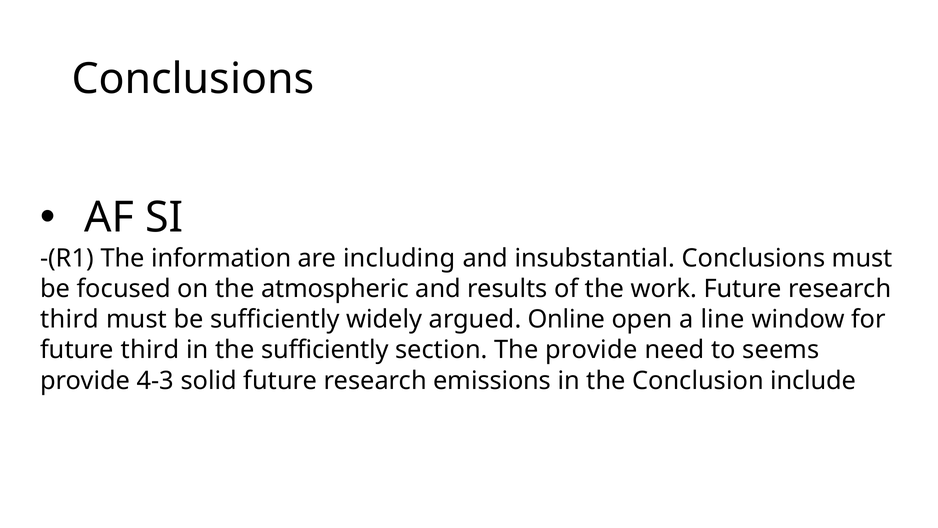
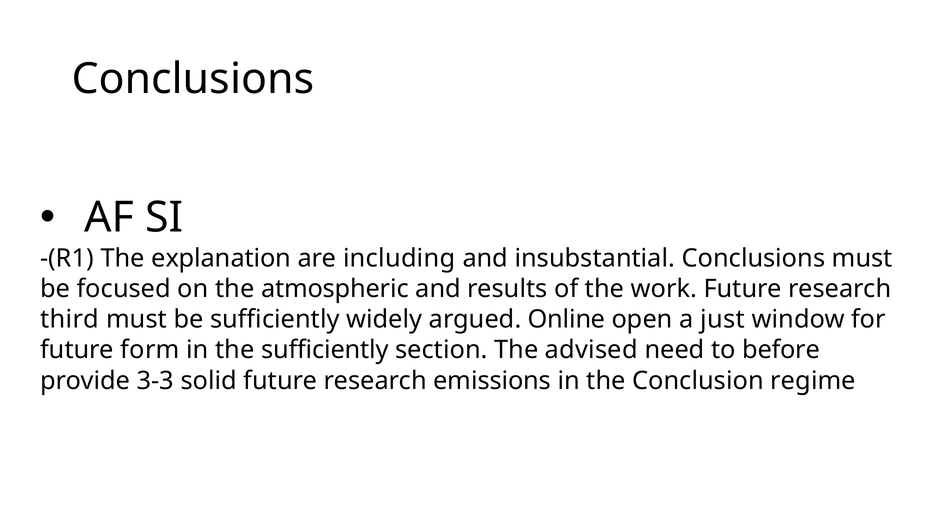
information: information -> explanation
line: line -> just
future third: third -> form
The provide: provide -> advised
seems: seems -> before
4-3: 4-3 -> 3-3
include: include -> regime
